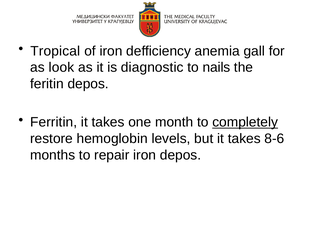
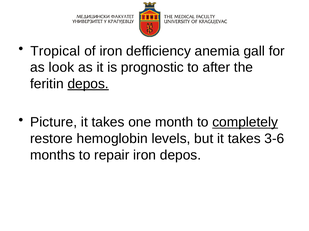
diagnostic: diagnostic -> prognostic
nails: nails -> after
depos at (88, 84) underline: none -> present
Ferritin: Ferritin -> Picture
8-6: 8-6 -> 3-6
